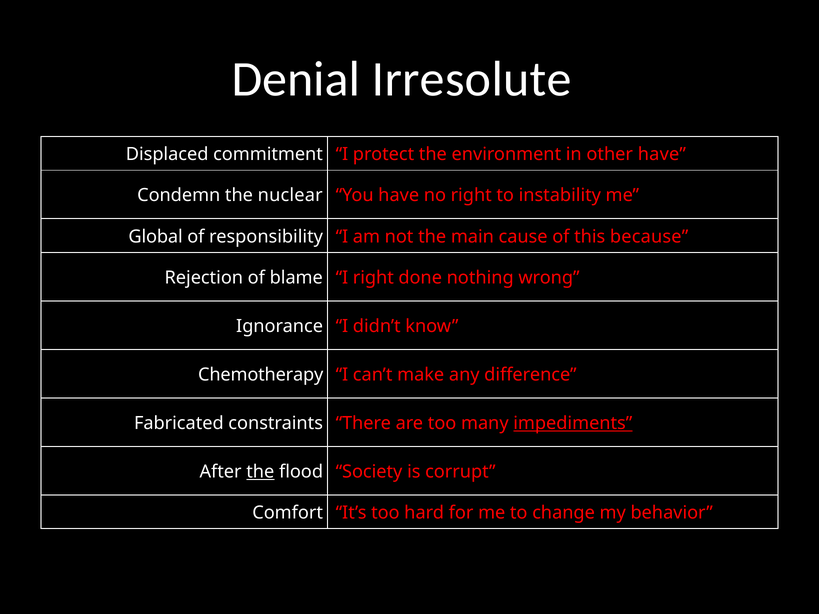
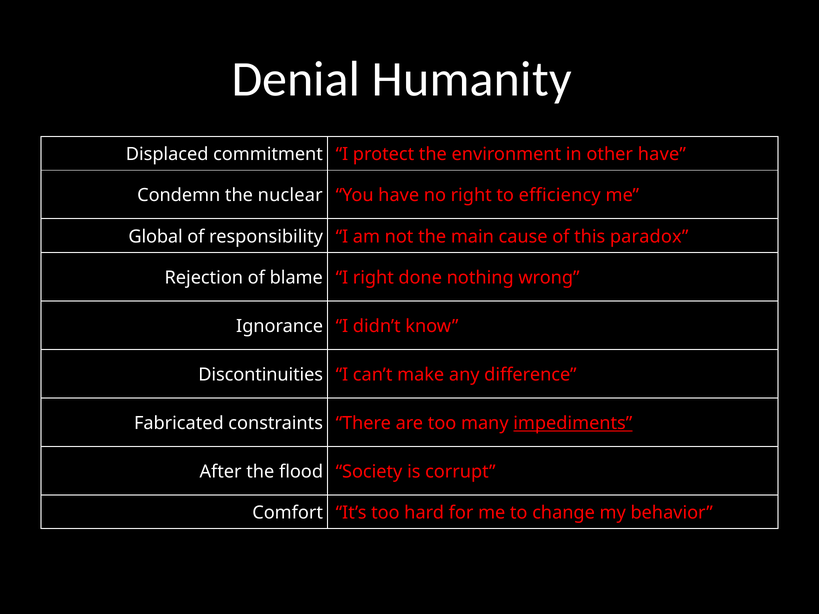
Irresolute: Irresolute -> Humanity
instability: instability -> efficiency
because: because -> paradox
Chemotherapy: Chemotherapy -> Discontinuities
the at (260, 472) underline: present -> none
